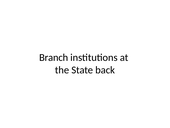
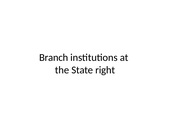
back: back -> right
